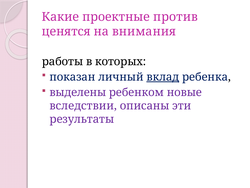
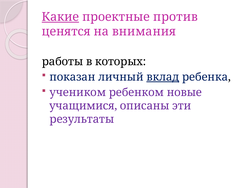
Какие underline: none -> present
выделены: выделены -> учеником
вследствии: вследствии -> учащимися
